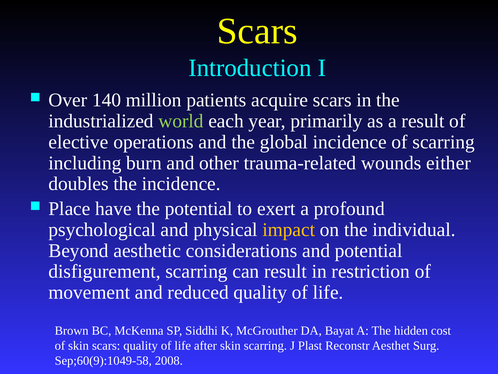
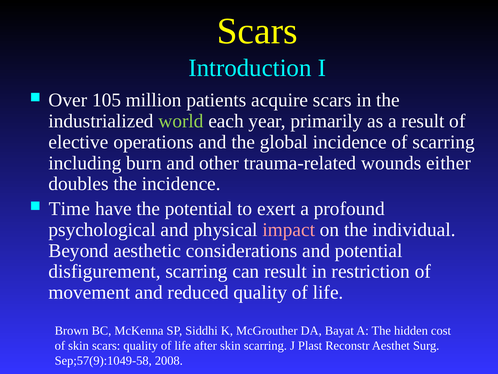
140: 140 -> 105
Place: Place -> Time
impact colour: yellow -> pink
Sep;60(9):1049-58: Sep;60(9):1049-58 -> Sep;57(9):1049-58
